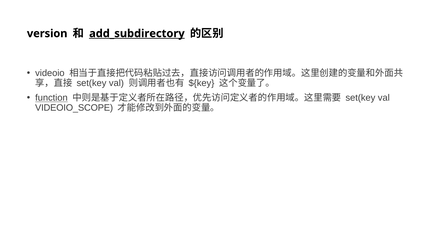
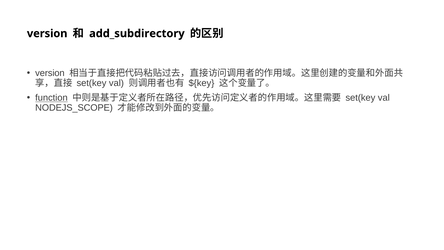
add_subdirectory underline: present -> none
videoio at (50, 73): videoio -> version
VIDEOIO_SCOPE: VIDEOIO_SCOPE -> NODEJS_SCOPE
